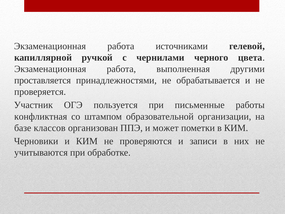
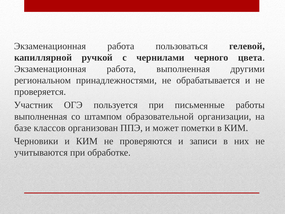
источниками: источниками -> пользоваться
проставляется: проставляется -> региональном
конфликтная at (41, 116): конфликтная -> выполненная
